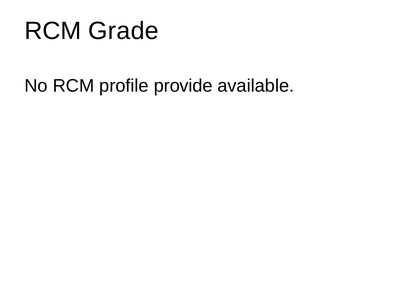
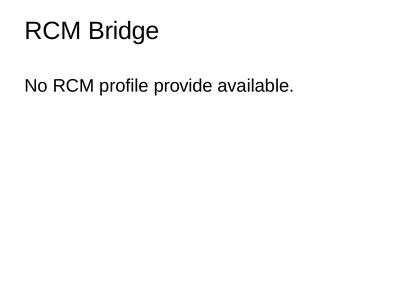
Grade: Grade -> Bridge
